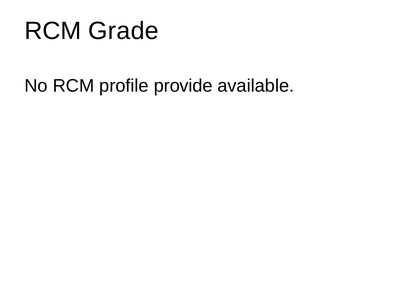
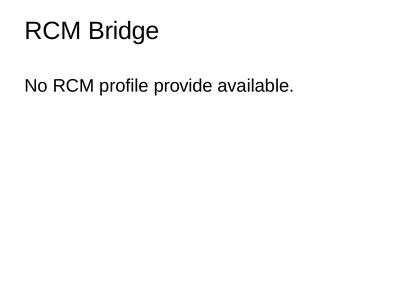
Grade: Grade -> Bridge
